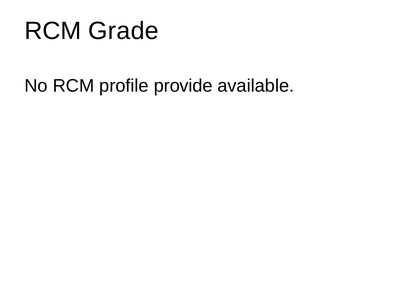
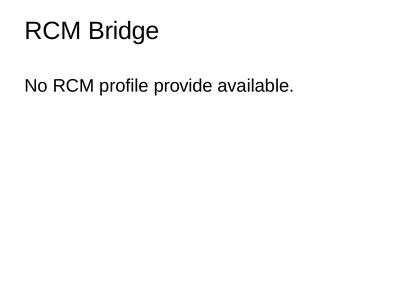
Grade: Grade -> Bridge
